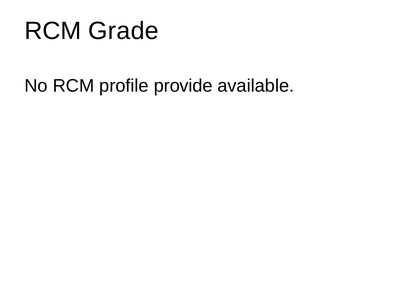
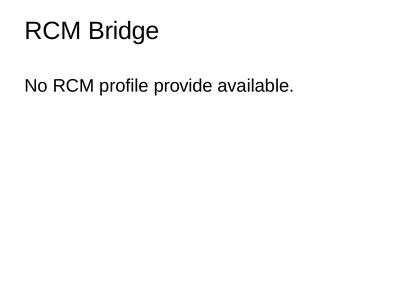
Grade: Grade -> Bridge
